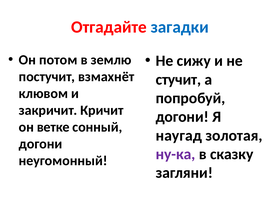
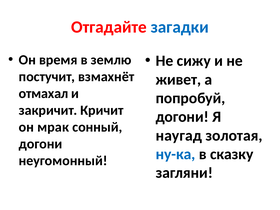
потом: потом -> время
стучит: стучит -> живет
клювом: клювом -> отмахал
ветке: ветке -> мрак
ну-ка colour: purple -> blue
